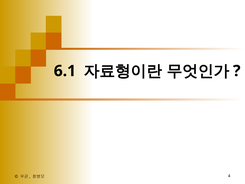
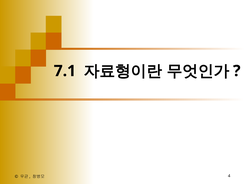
6.1: 6.1 -> 7.1
